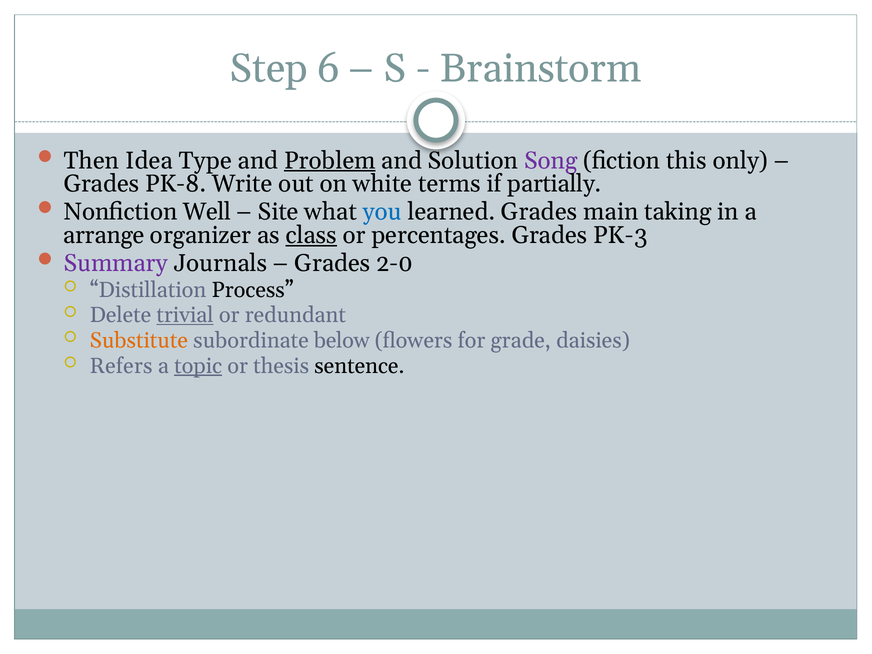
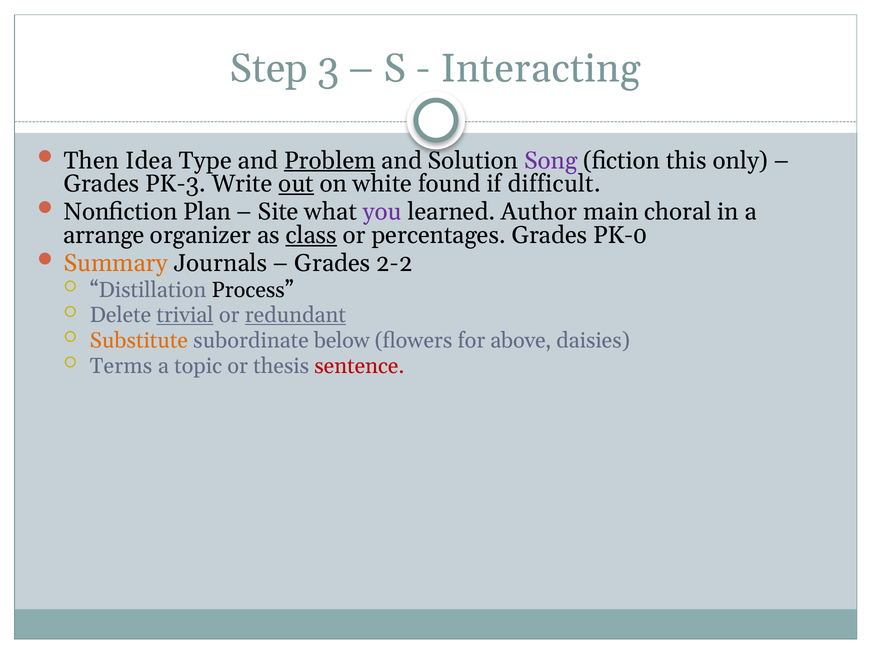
6: 6 -> 3
Brainstorm: Brainstorm -> Interacting
PK-8: PK-8 -> PK-3
out underline: none -> present
terms: terms -> found
partially: partially -> difficult
Well: Well -> Plan
you colour: blue -> purple
learned Grades: Grades -> Author
taking: taking -> choral
PK-3: PK-3 -> PK-0
Summary colour: purple -> orange
2-0: 2-0 -> 2-2
redundant underline: none -> present
grade: grade -> above
Refers: Refers -> Terms
topic underline: present -> none
sentence colour: black -> red
